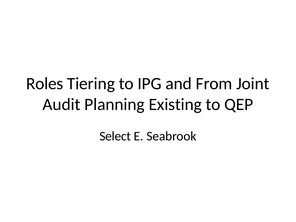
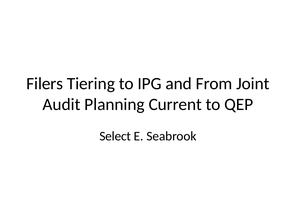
Roles: Roles -> Filers
Existing: Existing -> Current
